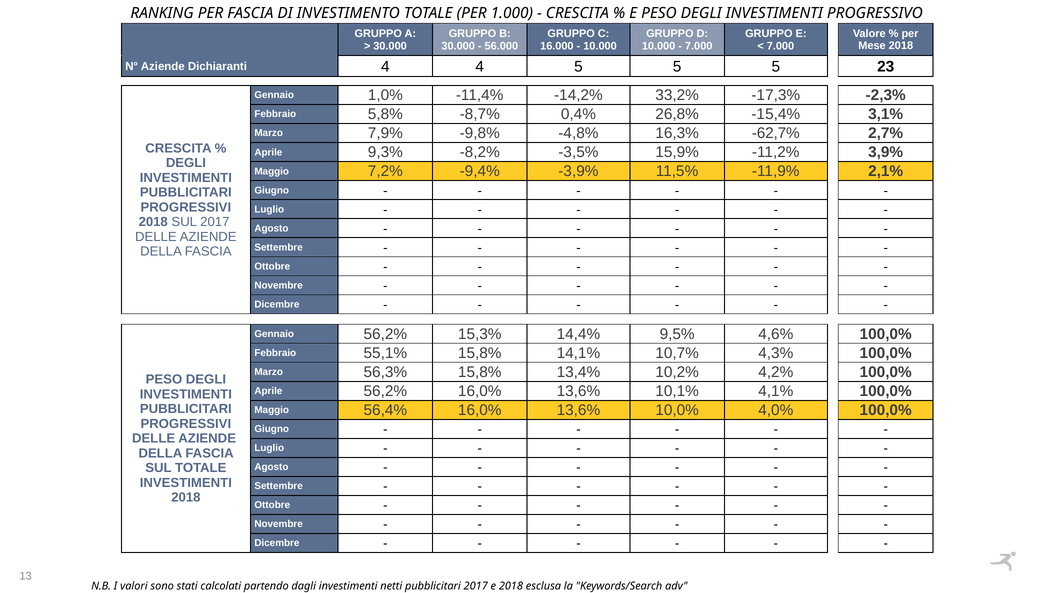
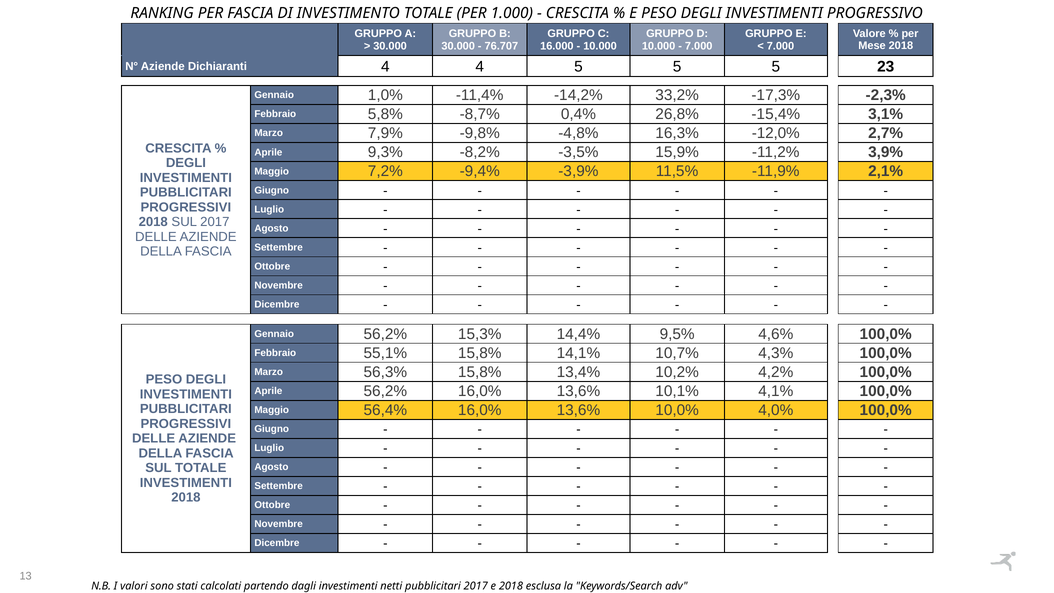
56.000: 56.000 -> 76.707
-62,7%: -62,7% -> -12,0%
